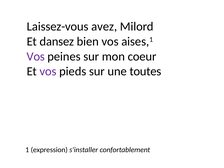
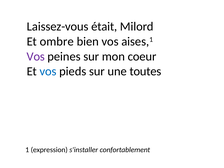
avez: avez -> était
dansez: dansez -> ombre
vos at (48, 71) colour: purple -> blue
